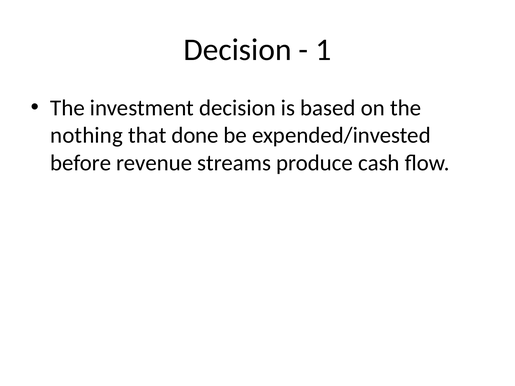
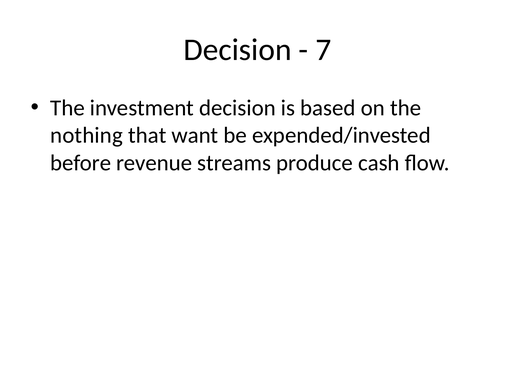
1: 1 -> 7
done: done -> want
